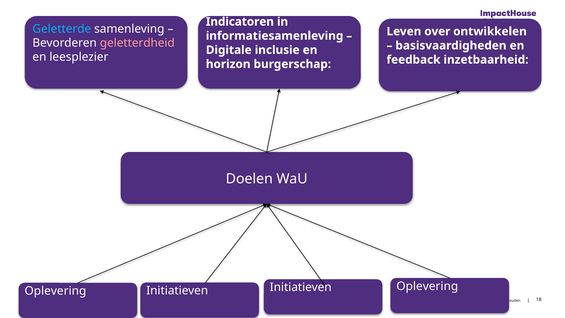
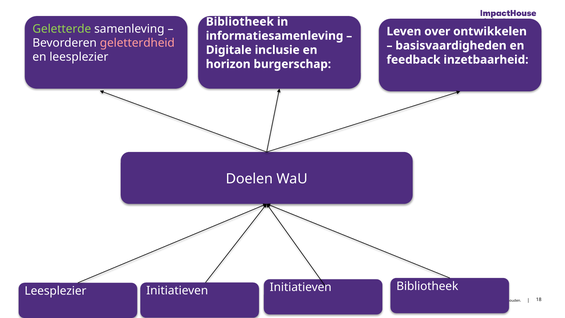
Indicatoren at (240, 22): Indicatoren -> Bibliotheek
Geletterde colour: light blue -> light green
Oplevering at (55, 291): Oplevering -> Leesplezier
Oplevering at (427, 286): Oplevering -> Bibliotheek
